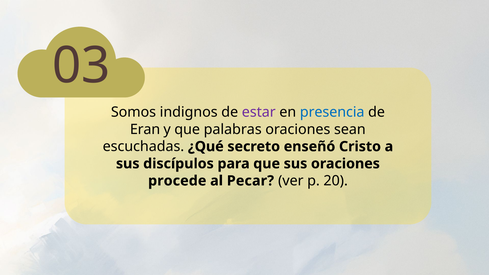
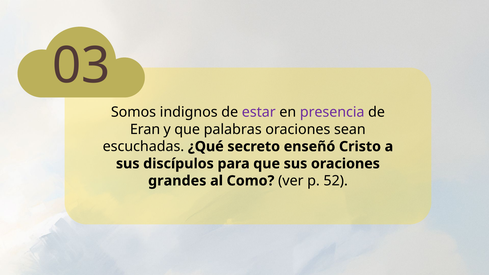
presencia colour: blue -> purple
procede: procede -> grandes
Pecar: Pecar -> Como
20: 20 -> 52
